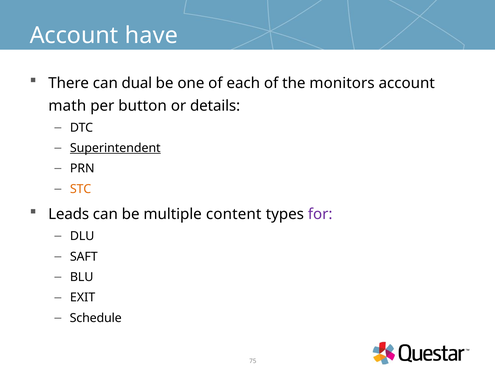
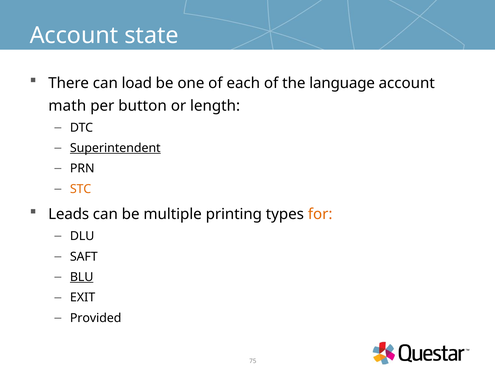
have: have -> state
dual: dual -> load
monitors: monitors -> language
details: details -> length
content: content -> printing
for colour: purple -> orange
BLU underline: none -> present
Schedule: Schedule -> Provided
